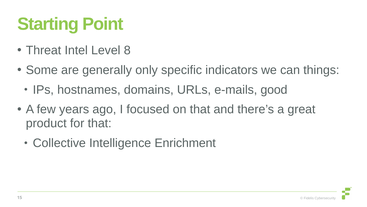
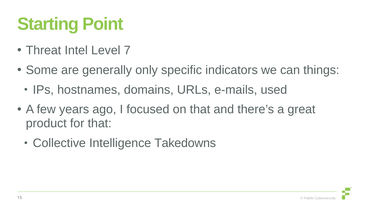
8: 8 -> 7
good: good -> used
Enrichment: Enrichment -> Takedowns
